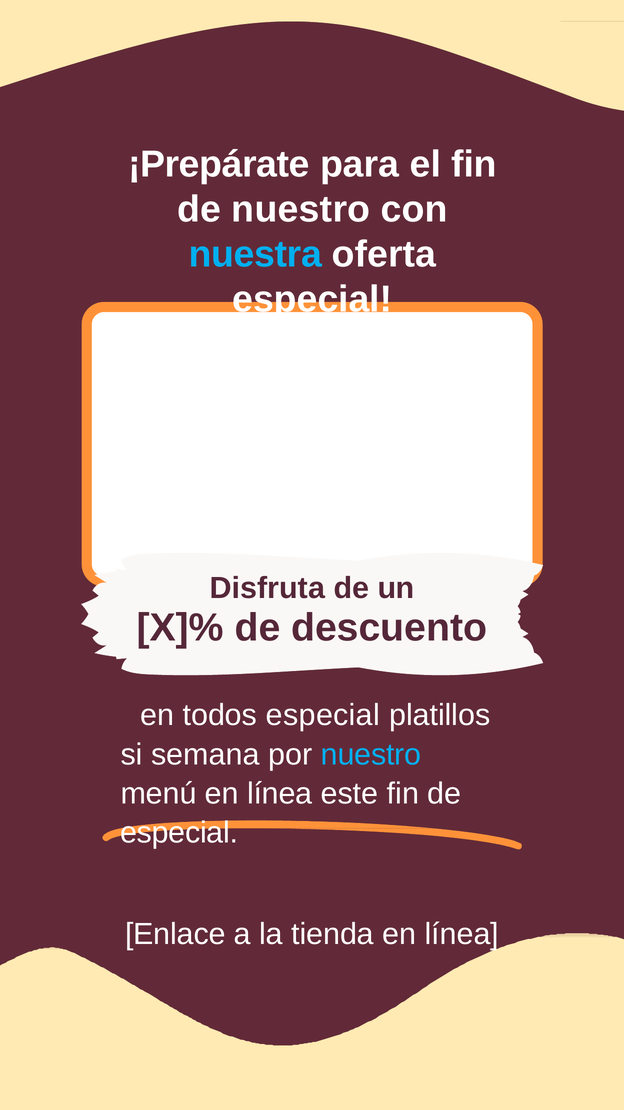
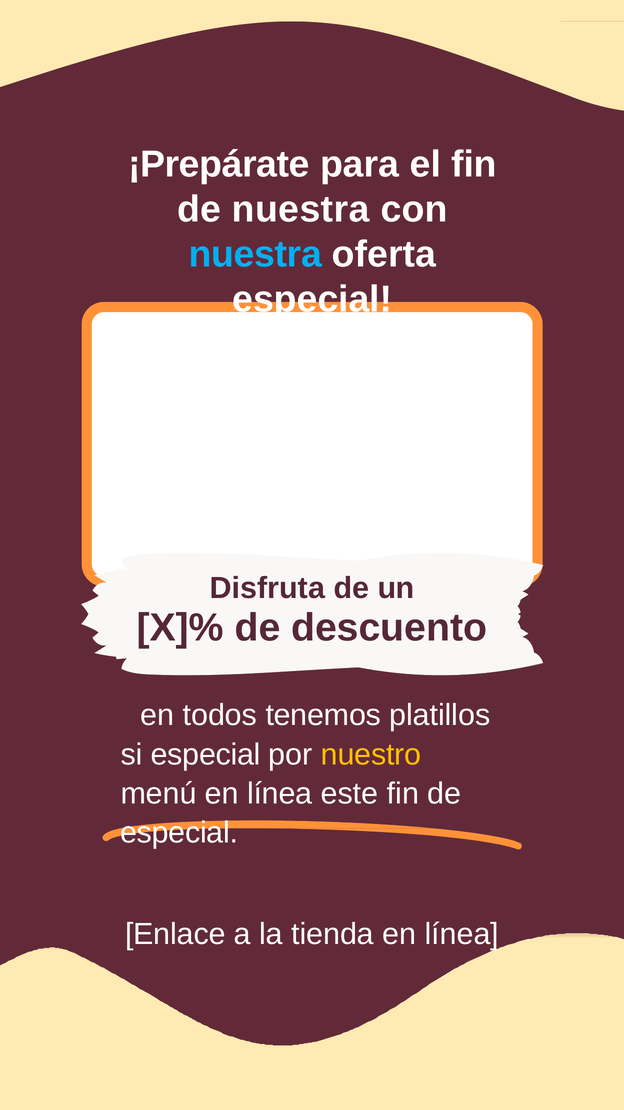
de nuestro: nuestro -> nuestra
todos especial: especial -> tenemos
si semana: semana -> especial
nuestro at (371, 754) colour: light blue -> yellow
